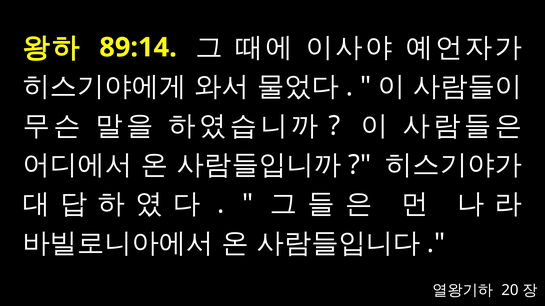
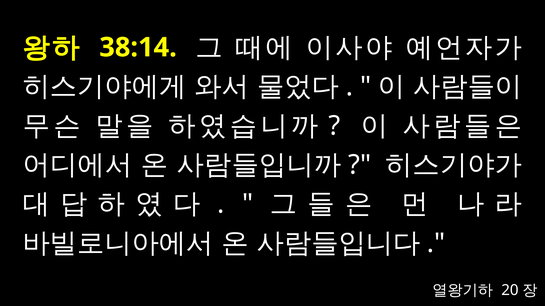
89:14: 89:14 -> 38:14
